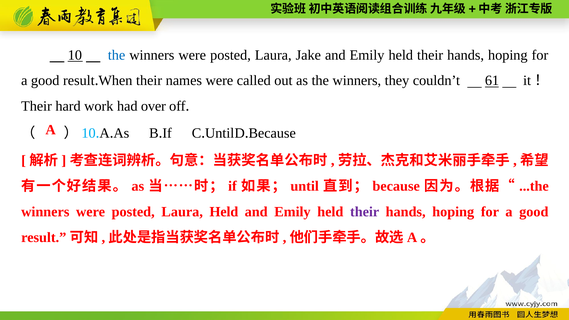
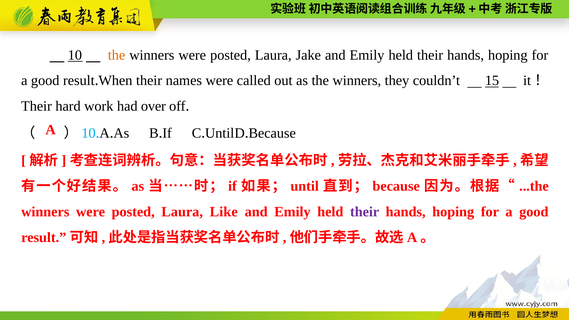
the at (117, 55) colour: blue -> orange
61: 61 -> 15
Laura Held: Held -> Like
